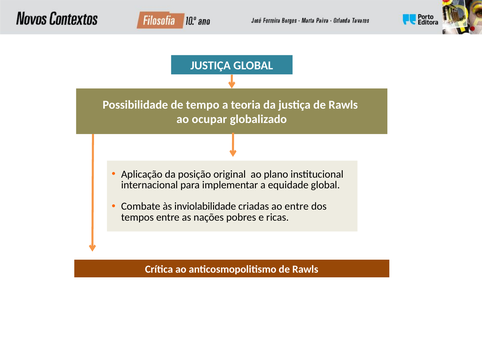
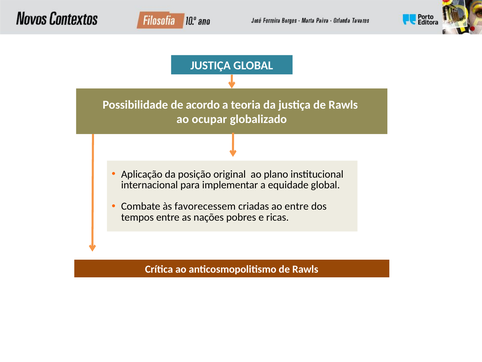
tempo: tempo -> acordo
inviolabilidade: inviolabilidade -> favorecessem
